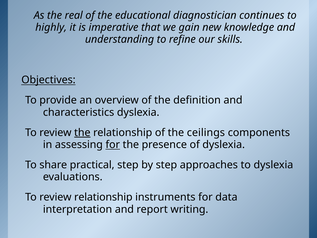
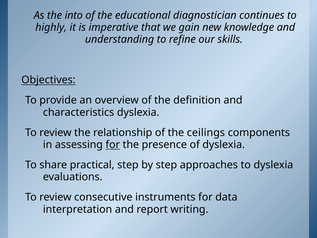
real: real -> into
the at (82, 132) underline: present -> none
review relationship: relationship -> consecutive
